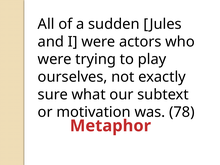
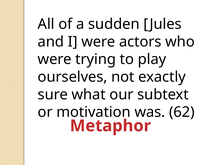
78: 78 -> 62
